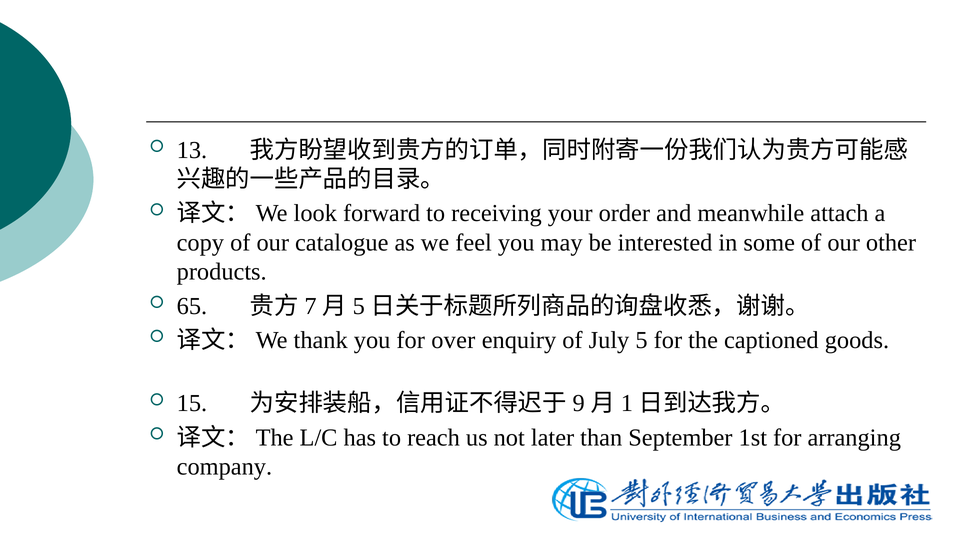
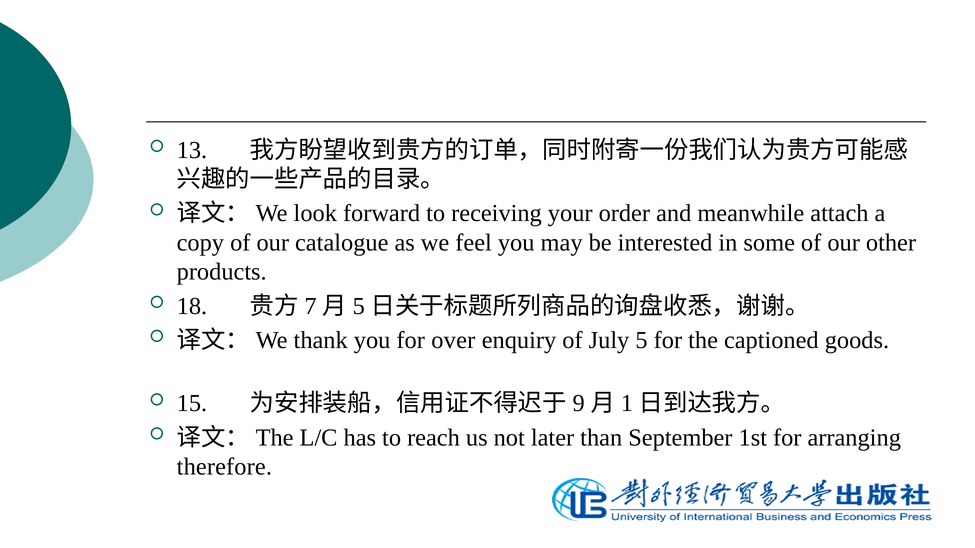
65: 65 -> 18
company: company -> therefore
